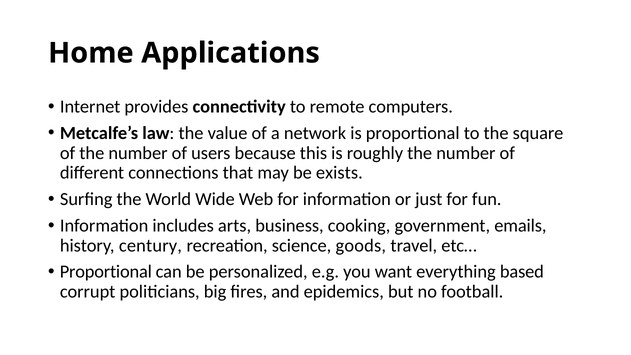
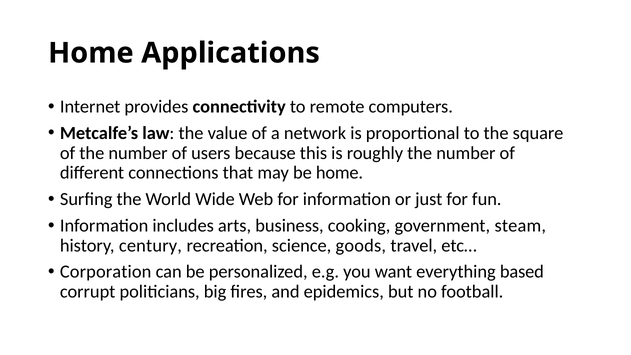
be exists: exists -> home
emails: emails -> steam
Proportional at (106, 272): Proportional -> Corporation
